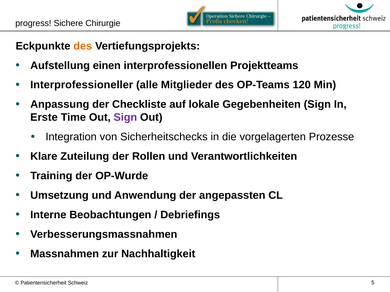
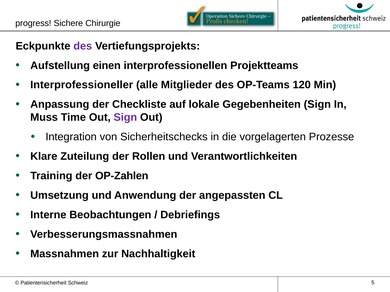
des at (83, 46) colour: orange -> purple
Erste: Erste -> Muss
OP-Wurde: OP-Wurde -> OP-Zahlen
